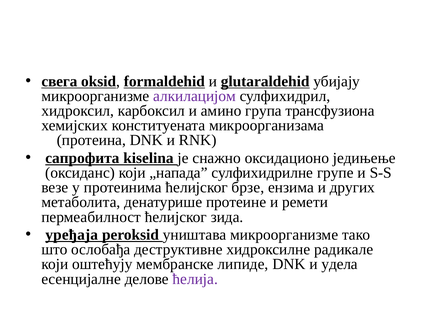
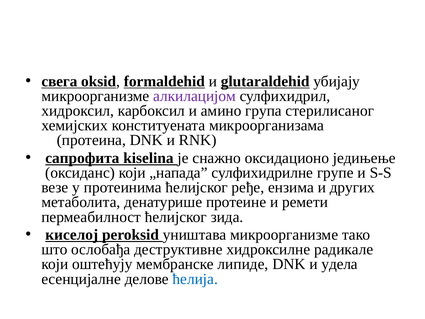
трансфузиона: трансфузиона -> стерилисаног
брзе: брзе -> ређе
уређаја: уређаја -> киселој
ћелија colour: purple -> blue
